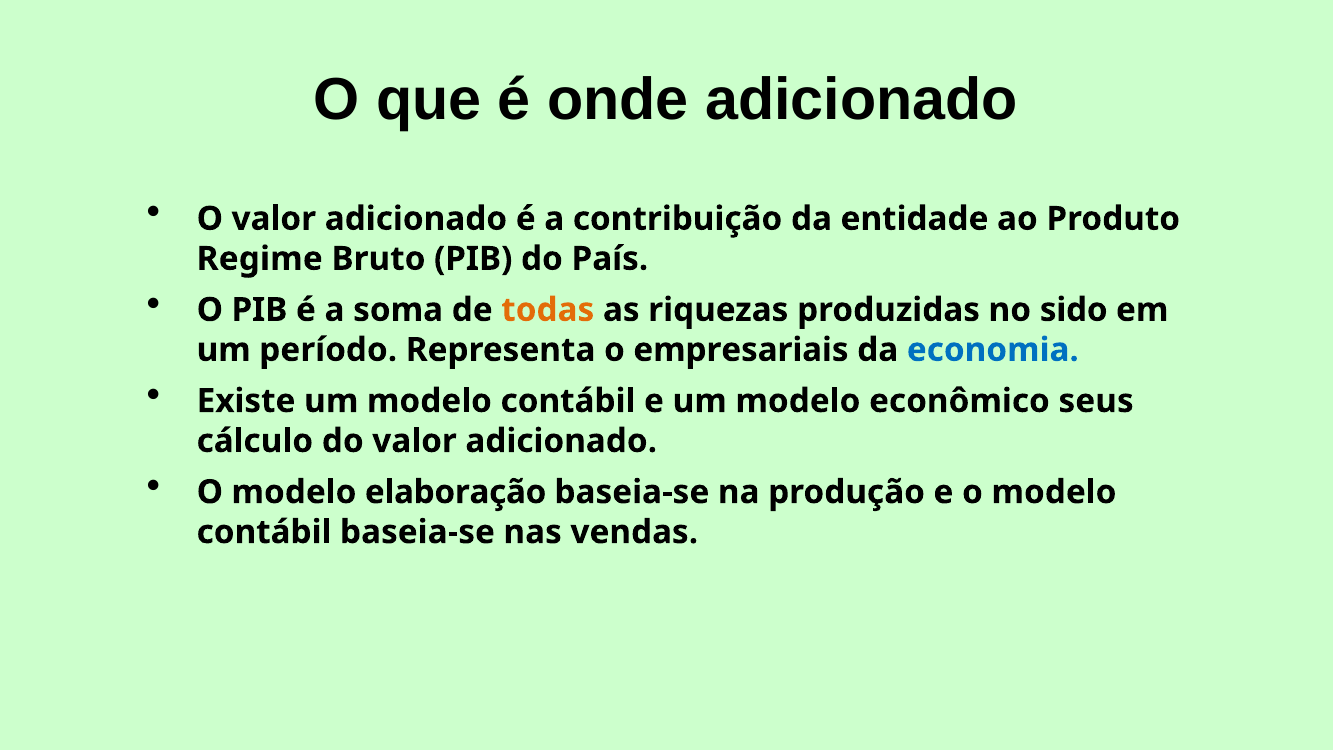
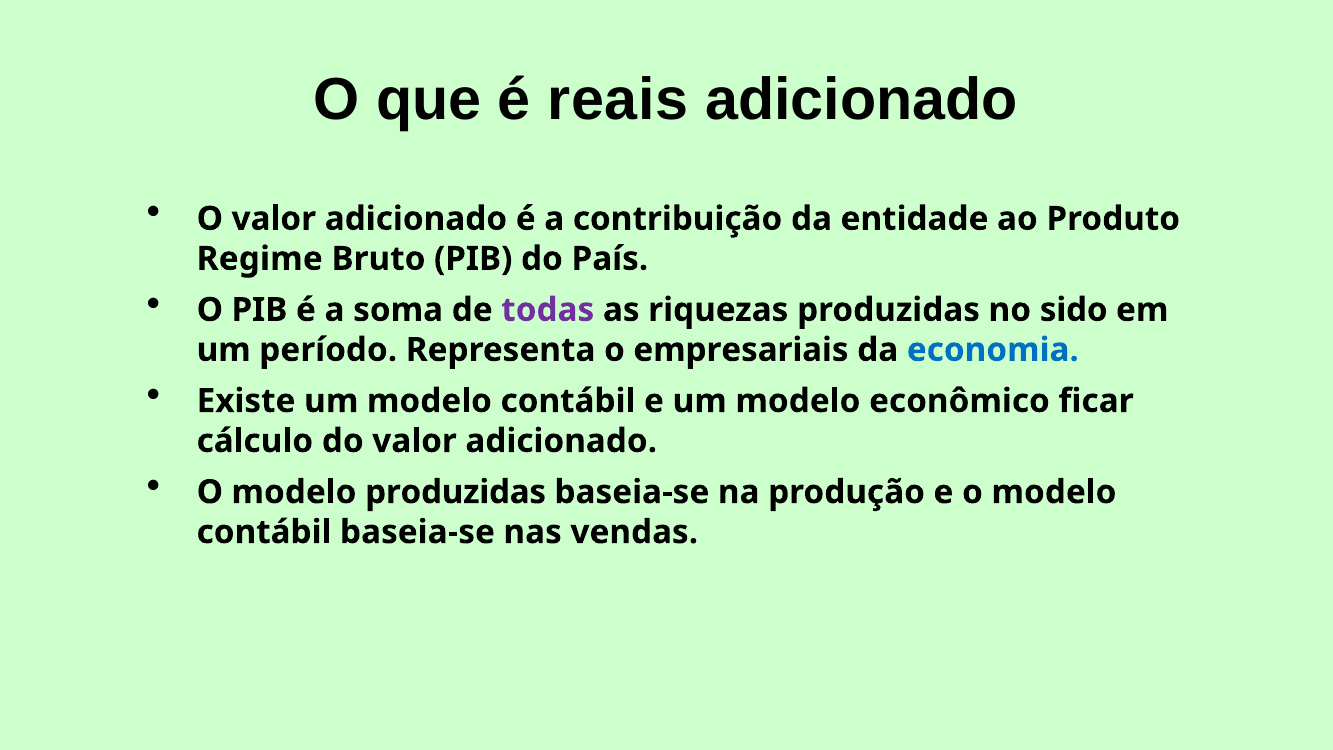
onde: onde -> reais
todas colour: orange -> purple
seus: seus -> ficar
modelo elaboração: elaboração -> produzidas
